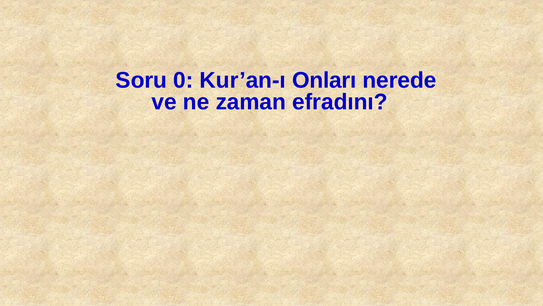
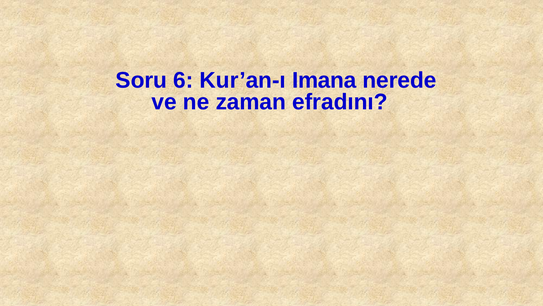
0: 0 -> 6
Onları: Onları -> Imana
